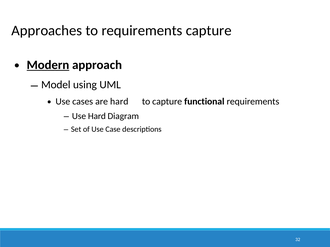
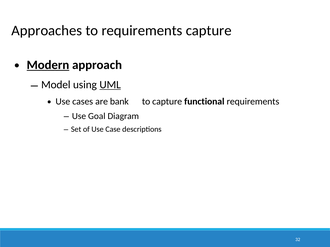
UML underline: none -> present
are hard: hard -> bank
Use Hard: Hard -> Goal
